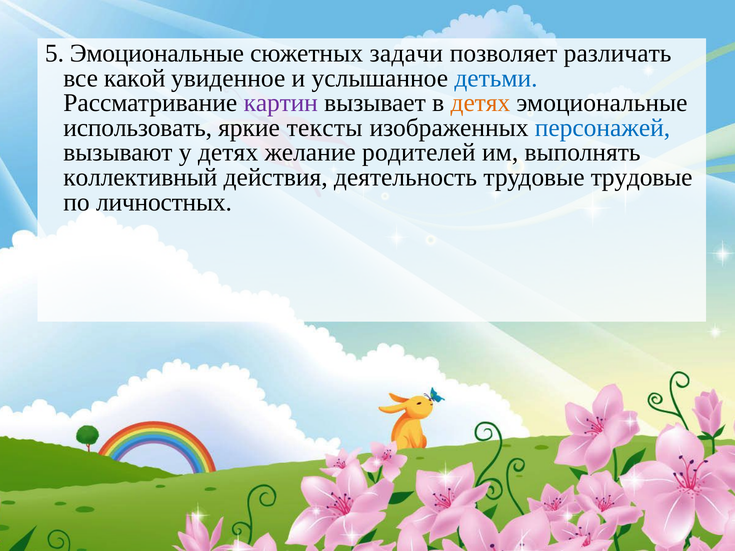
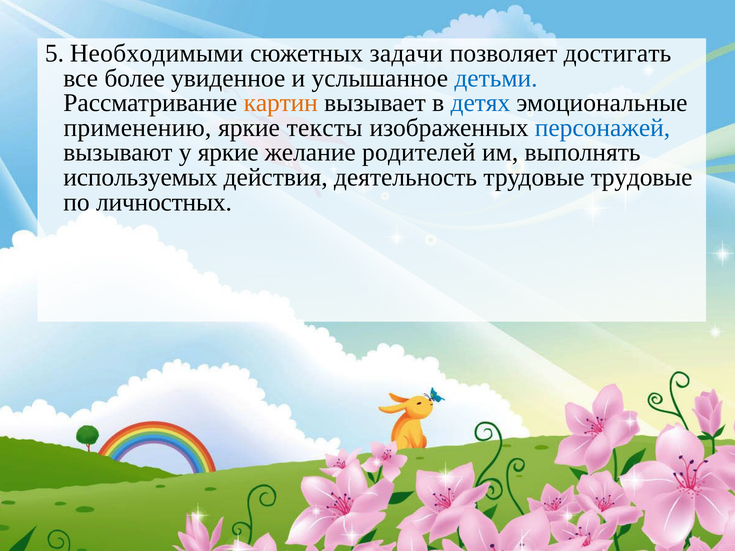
5 Эмоциональные: Эмоциональные -> Необходимыми
различать: различать -> достигать
какой: какой -> более
картин colour: purple -> orange
детях at (480, 103) colour: orange -> blue
использовать: использовать -> применению
у детях: детях -> яркие
коллективный: коллективный -> используемых
